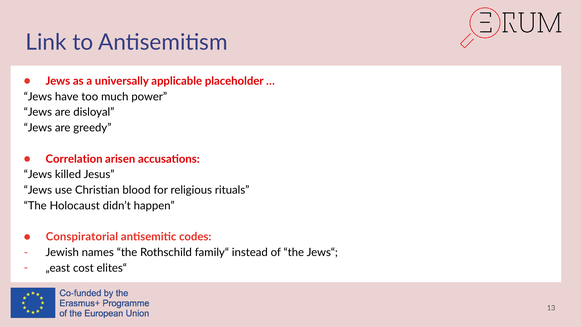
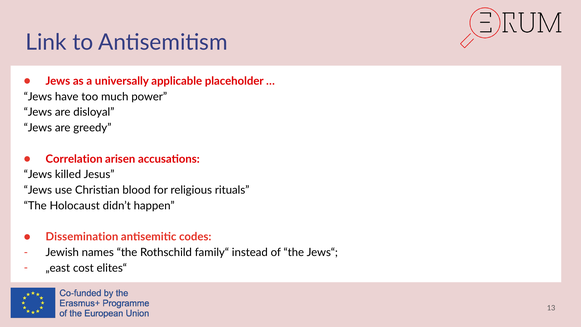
Conspiratorial: Conspiratorial -> Dissemination
